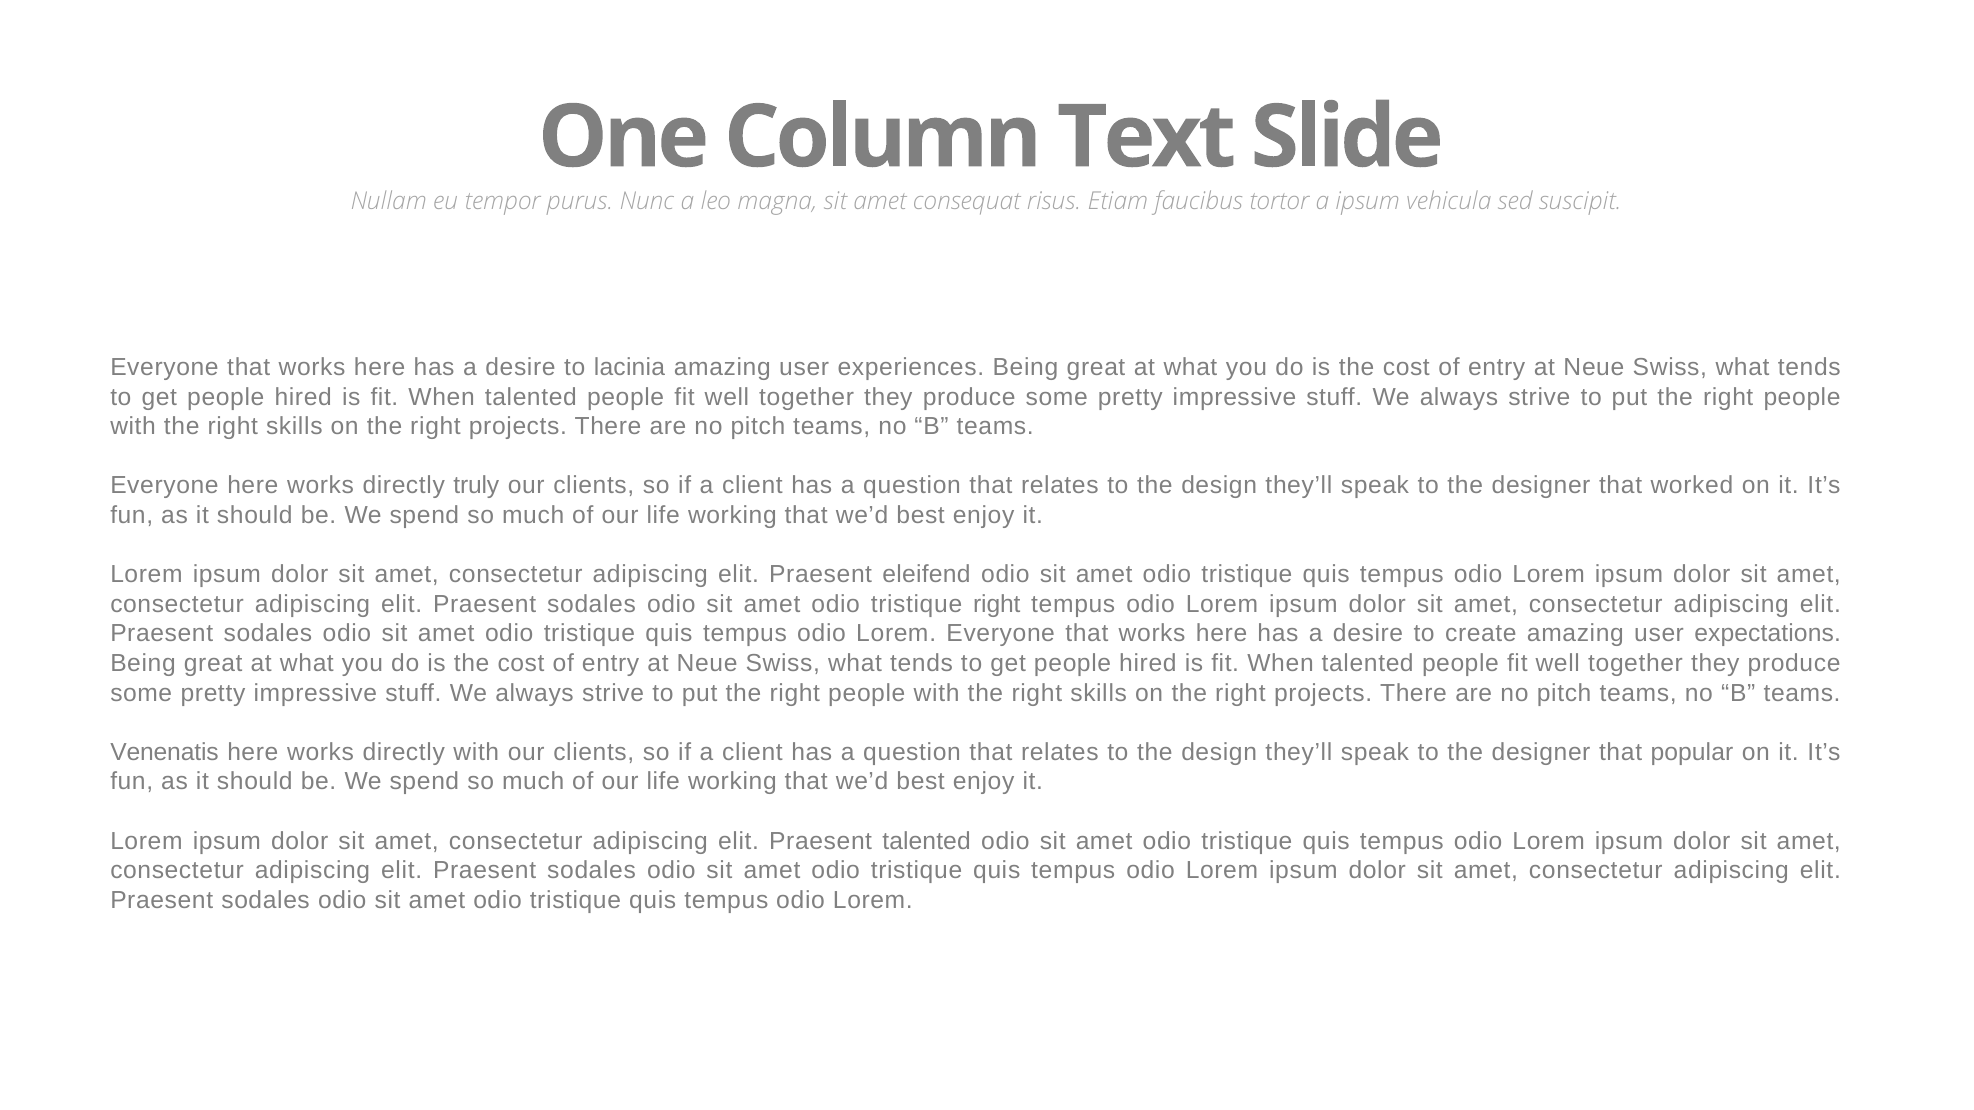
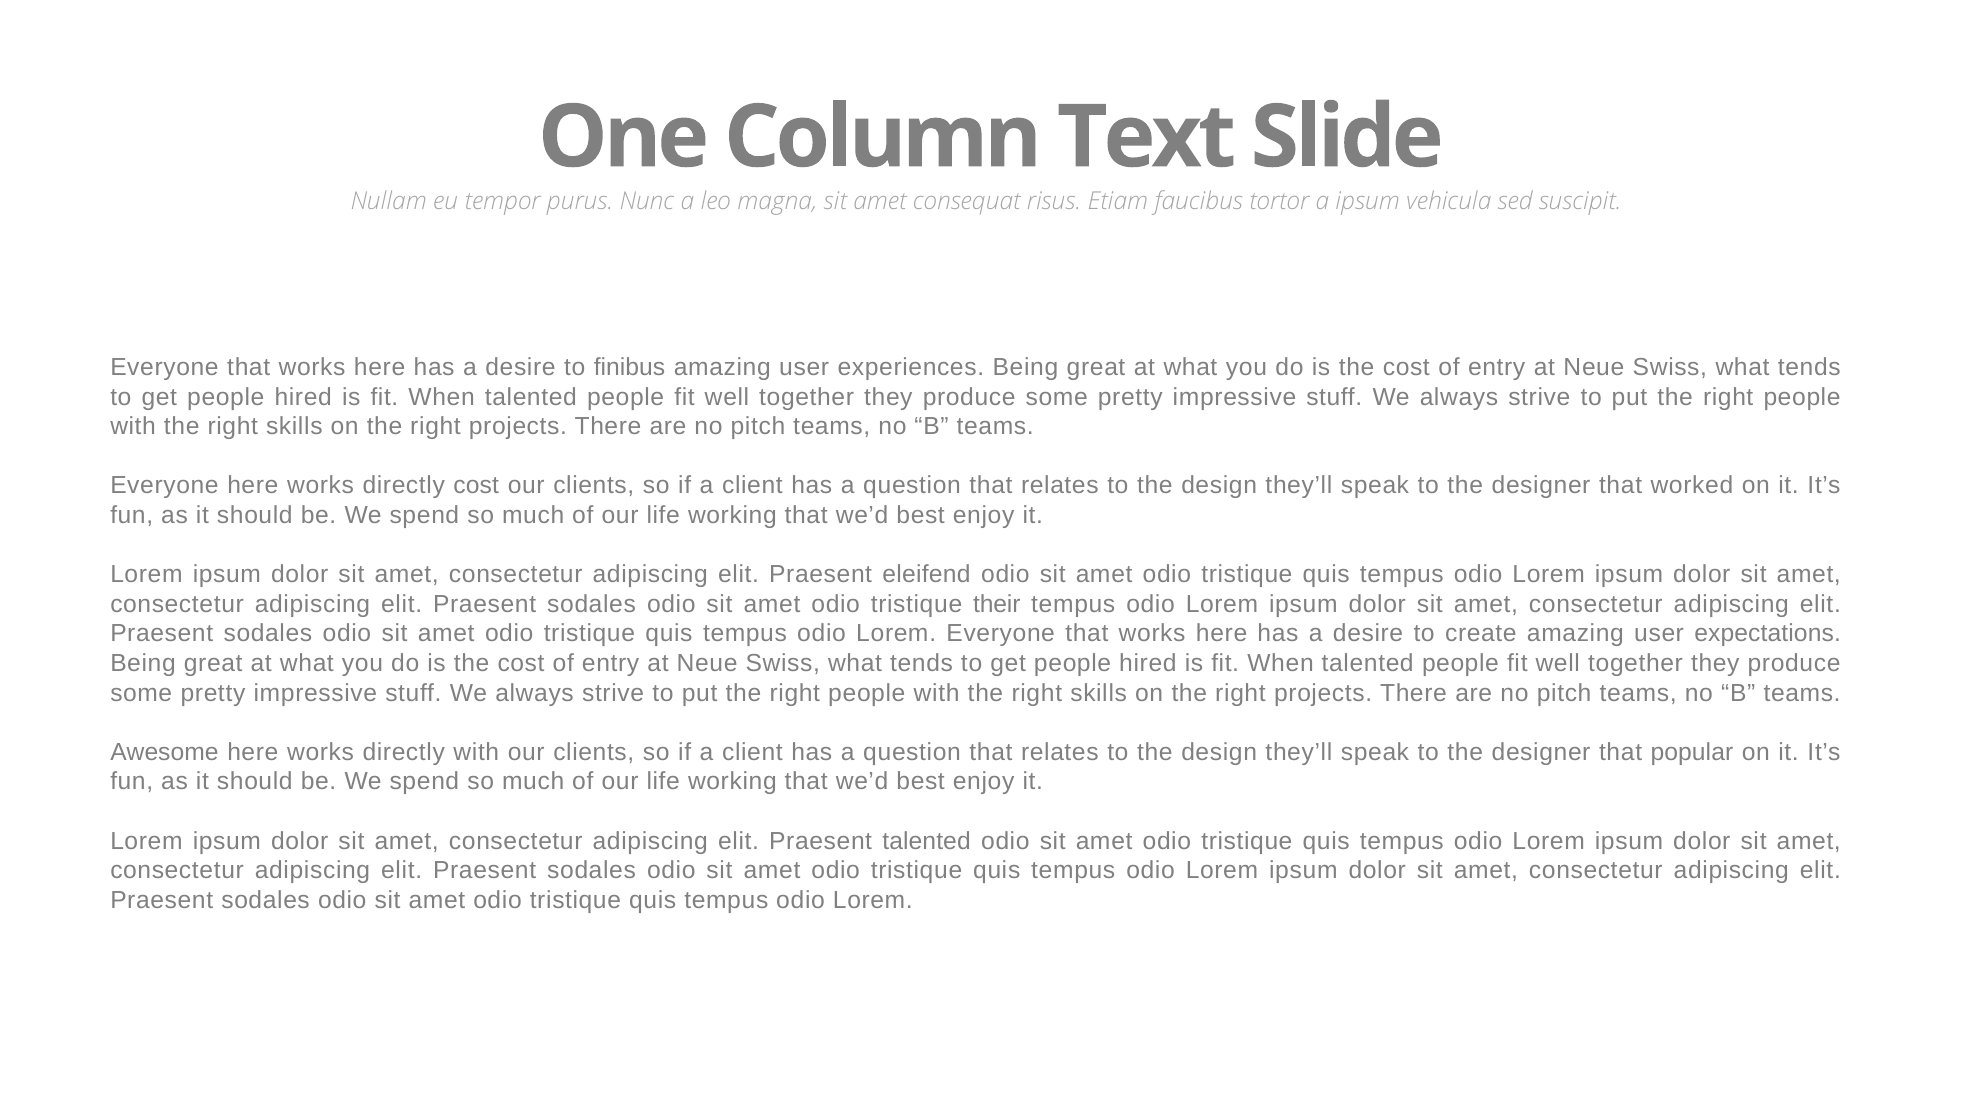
lacinia: lacinia -> finibus
directly truly: truly -> cost
tristique right: right -> their
Venenatis: Venenatis -> Awesome
